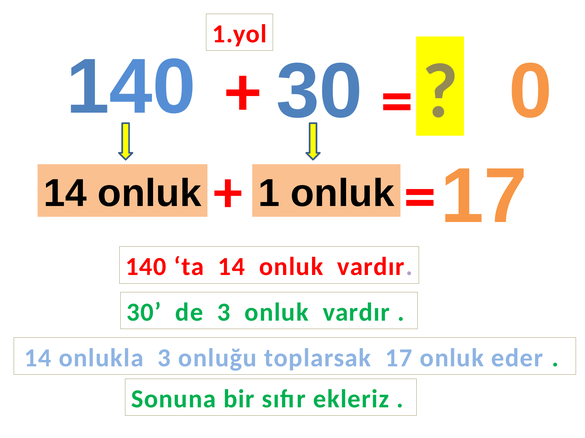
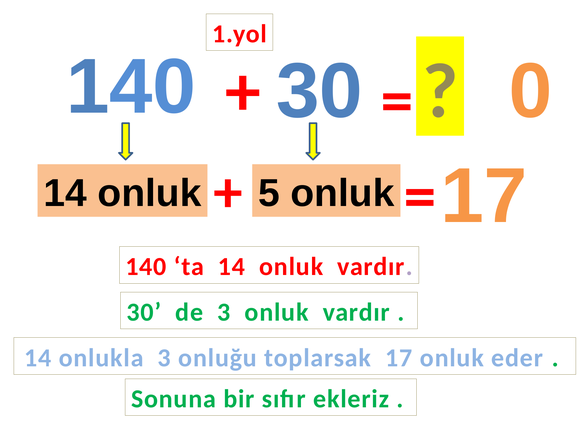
1: 1 -> 5
